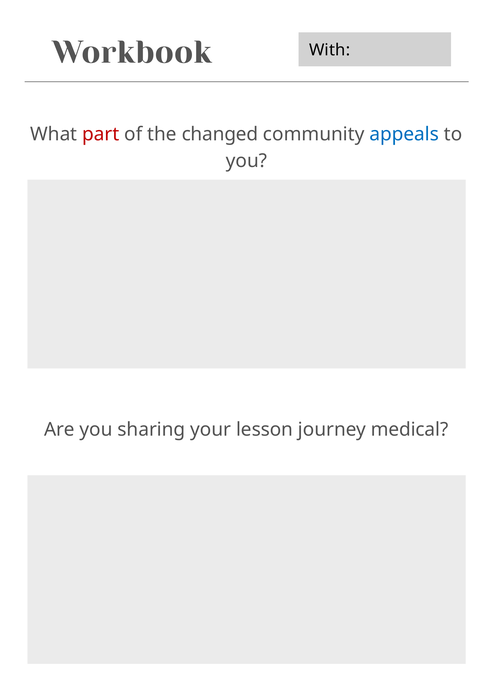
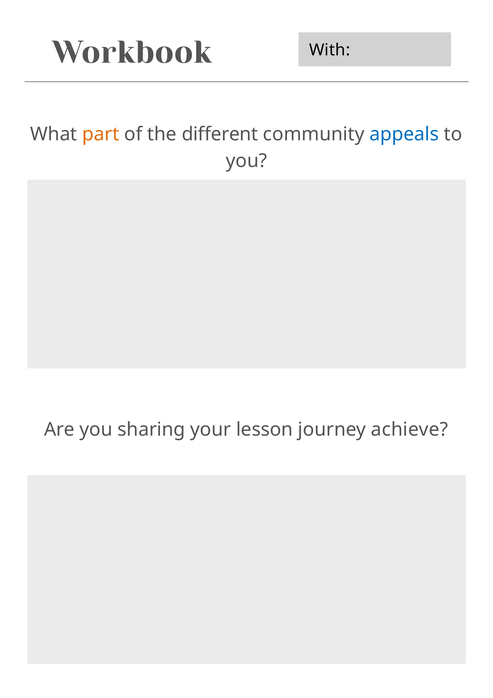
part colour: red -> orange
changed: changed -> different
medical: medical -> achieve
